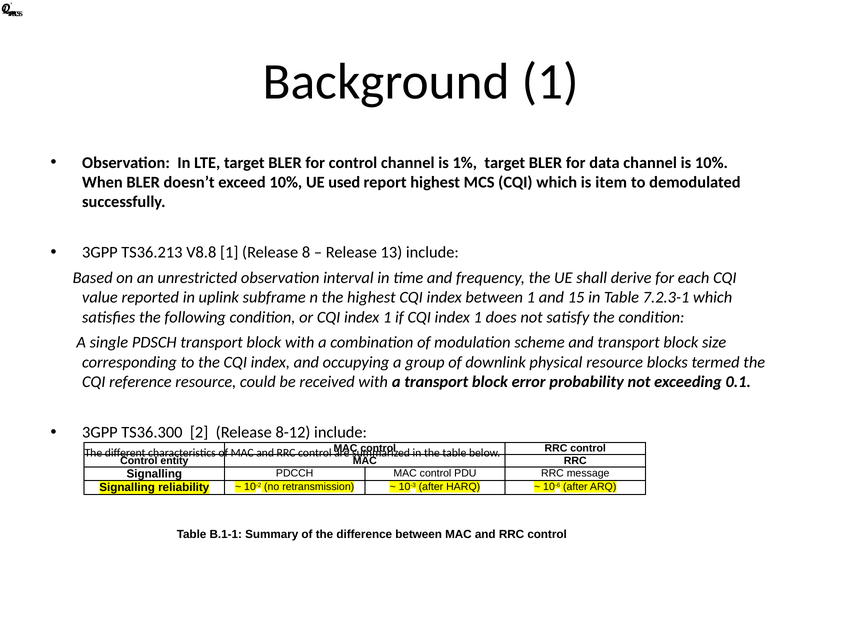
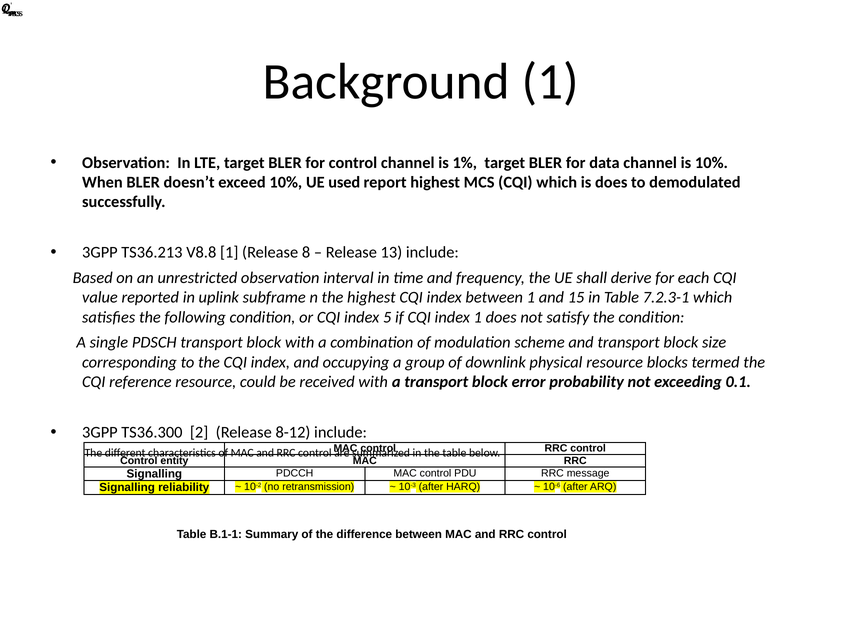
is item: item -> does
or CQI index 1: 1 -> 5
